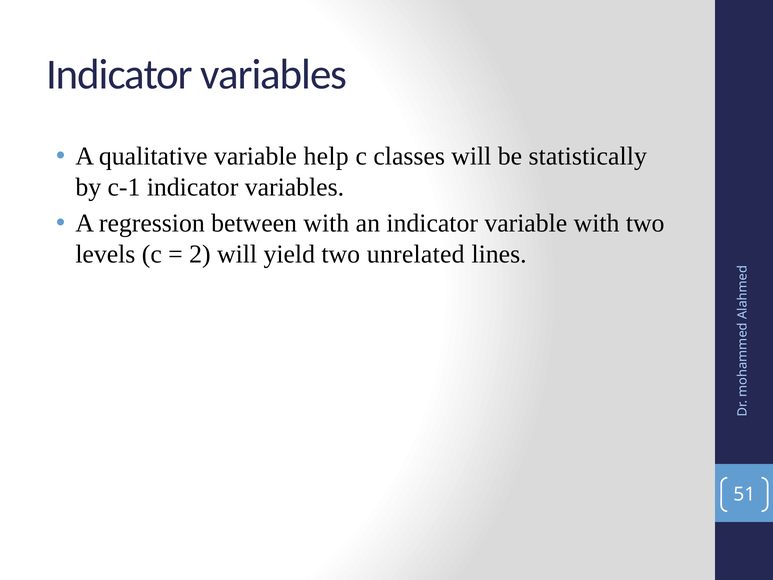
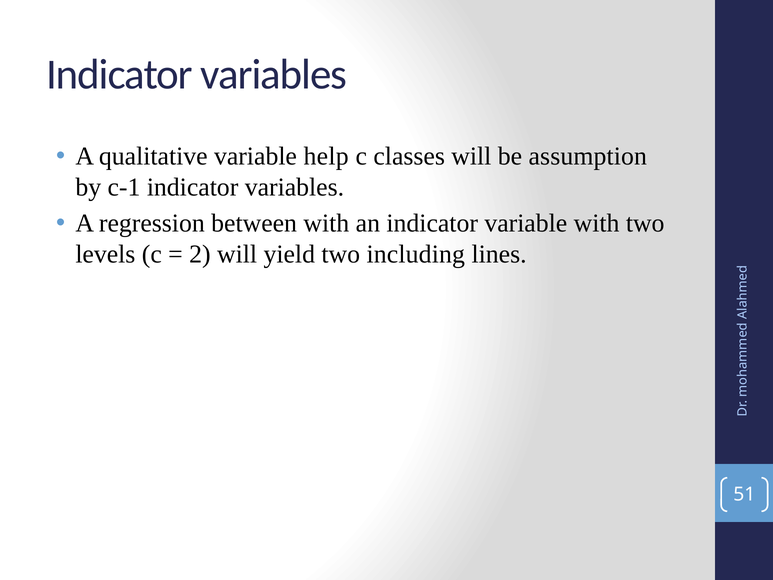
statistically: statistically -> assumption
unrelated: unrelated -> including
